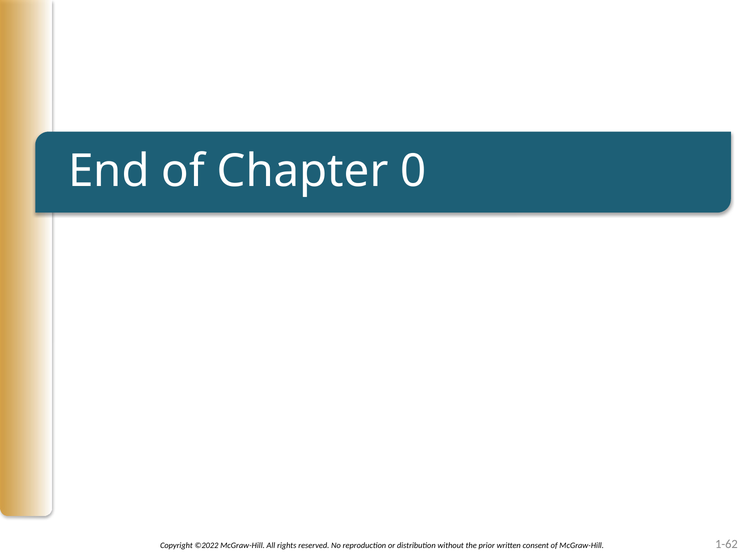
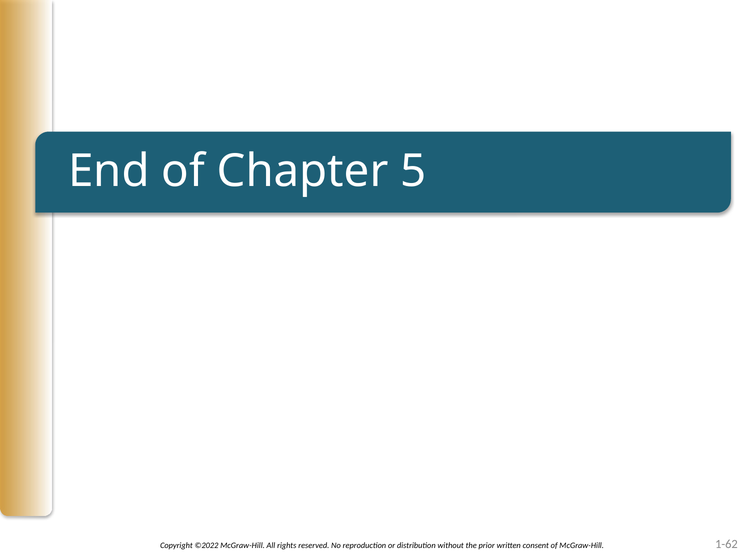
0: 0 -> 5
